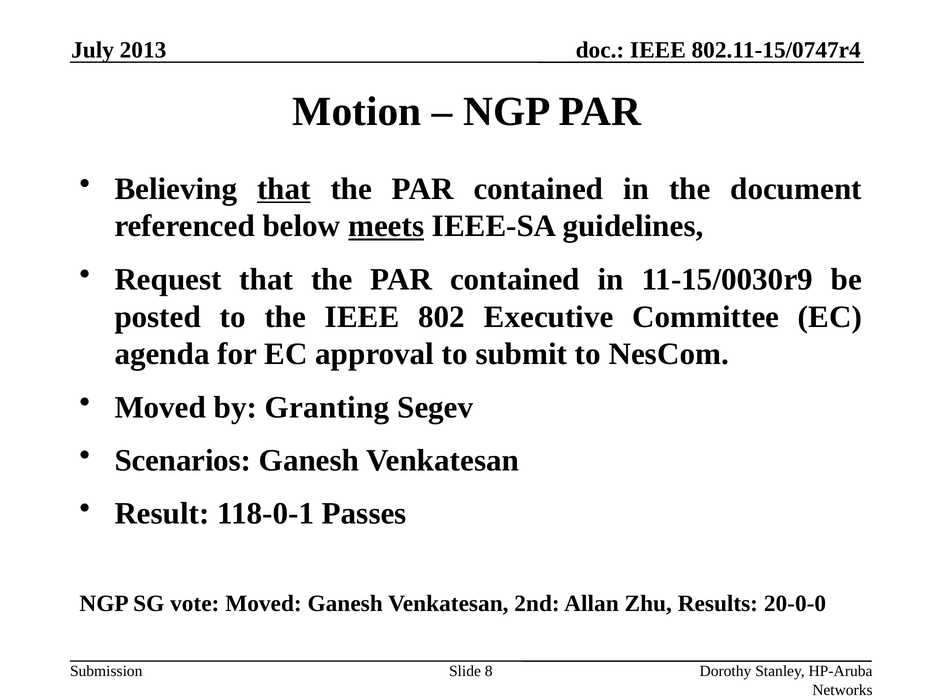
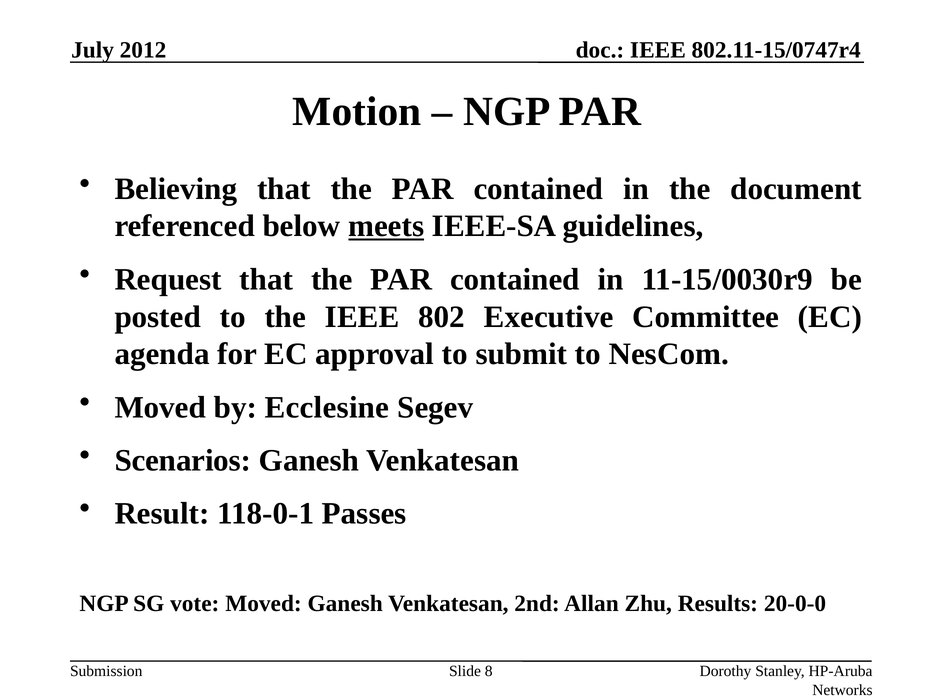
2013: 2013 -> 2012
that at (284, 189) underline: present -> none
Granting: Granting -> Ecclesine
